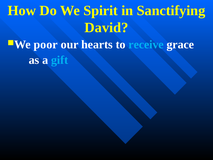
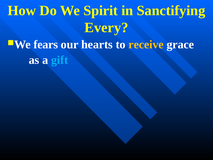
David: David -> Every
poor: poor -> fears
receive colour: light blue -> yellow
